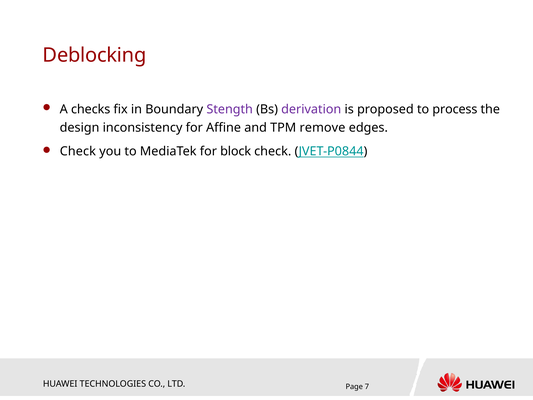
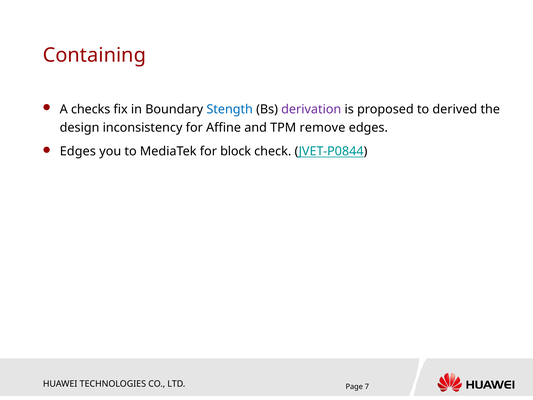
Deblocking: Deblocking -> Containing
Stength colour: purple -> blue
process: process -> derived
Check at (78, 151): Check -> Edges
